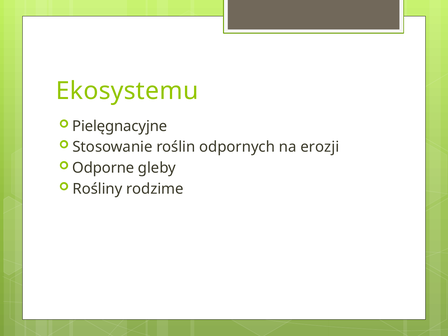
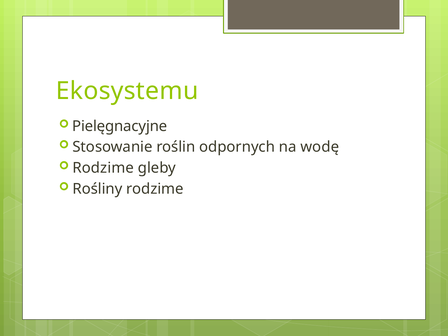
erozji: erozji -> wodę
Odporne at (103, 168): Odporne -> Rodzime
